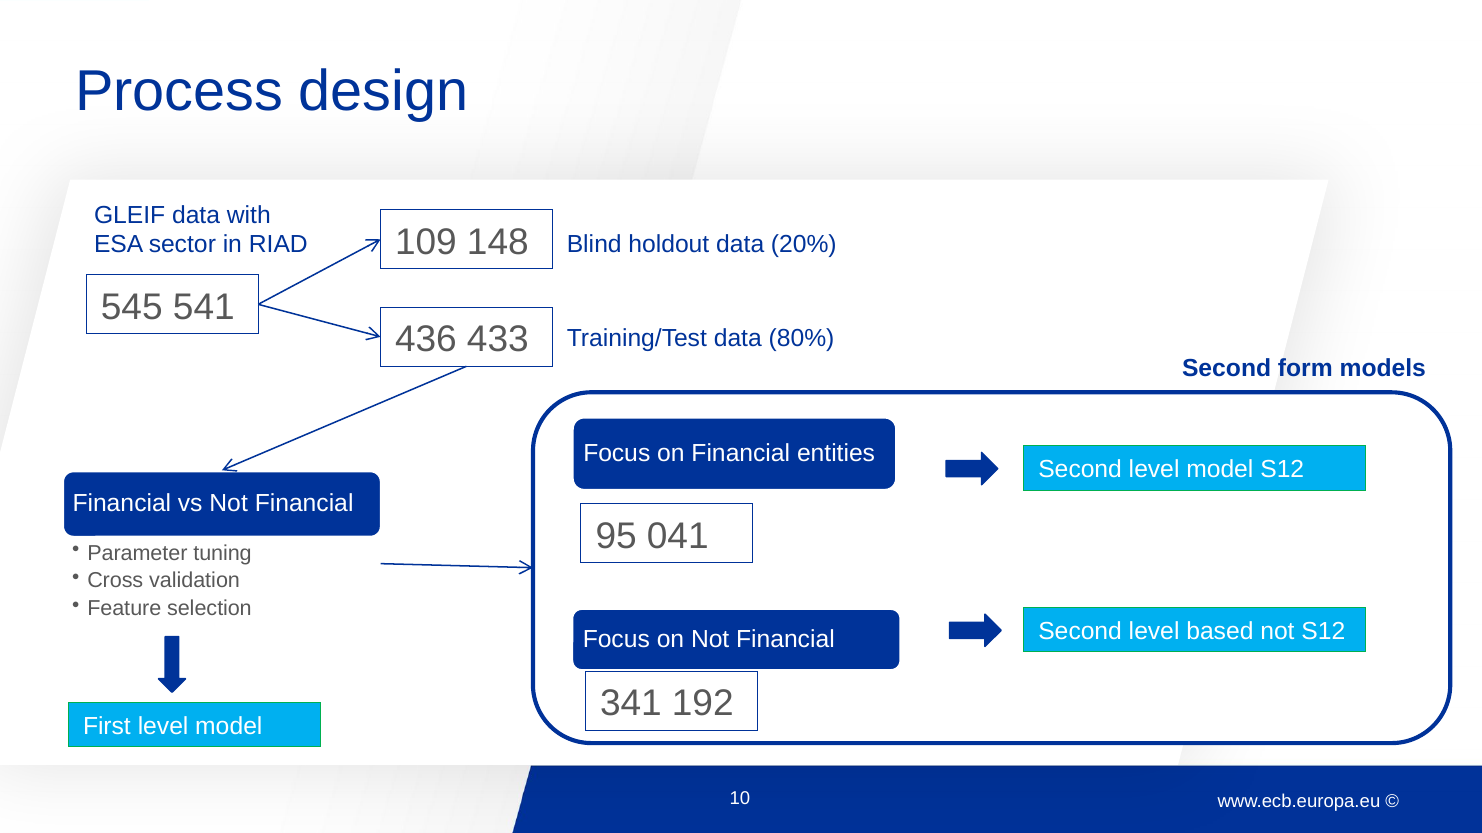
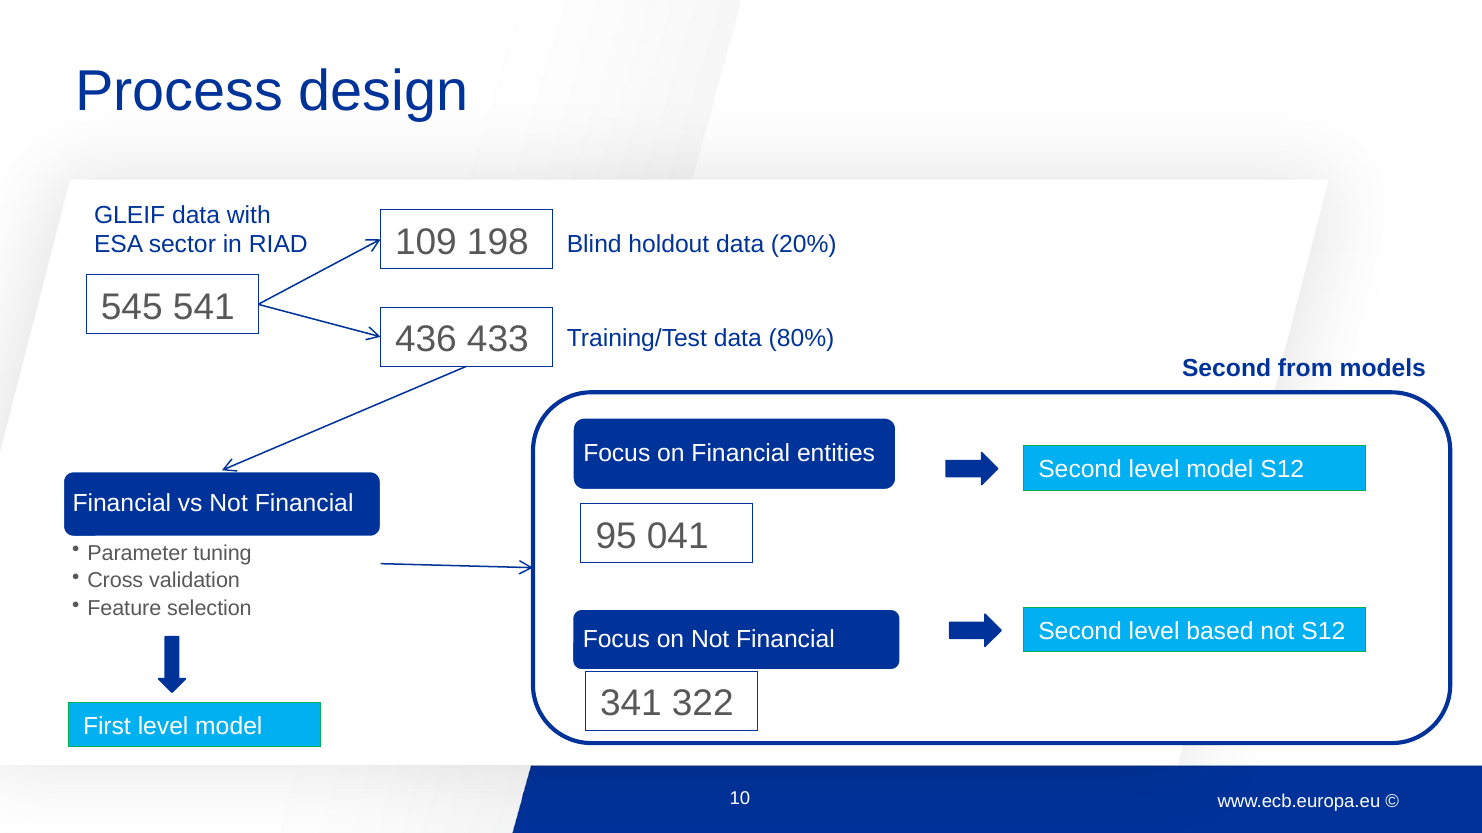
148: 148 -> 198
form: form -> from
192: 192 -> 322
